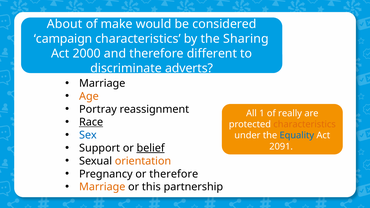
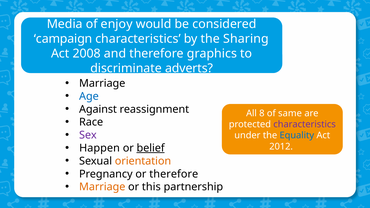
About: About -> Media
make: make -> enjoy
2000: 2000 -> 2008
different: different -> graphics
Age colour: orange -> blue
Portray: Portray -> Against
1: 1 -> 8
really: really -> same
Race underline: present -> none
characteristics at (305, 124) colour: orange -> purple
Sex colour: blue -> purple
Support: Support -> Happen
2091: 2091 -> 2012
